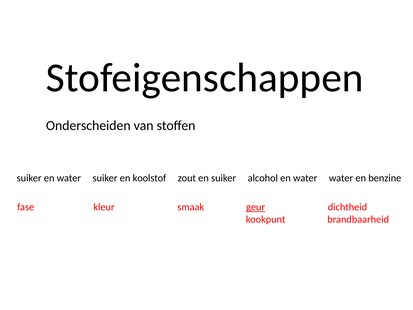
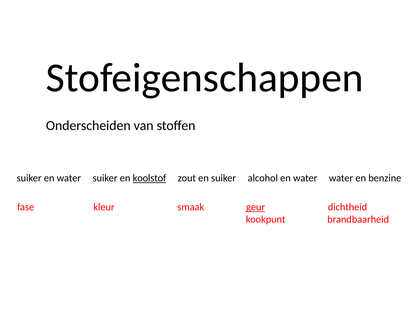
koolstof underline: none -> present
